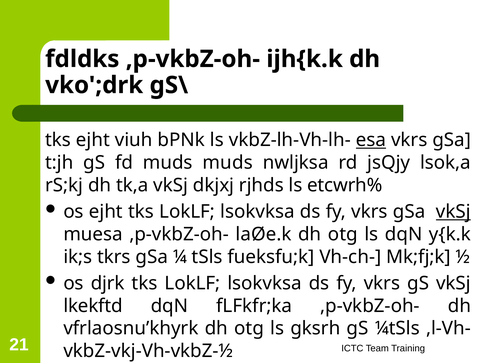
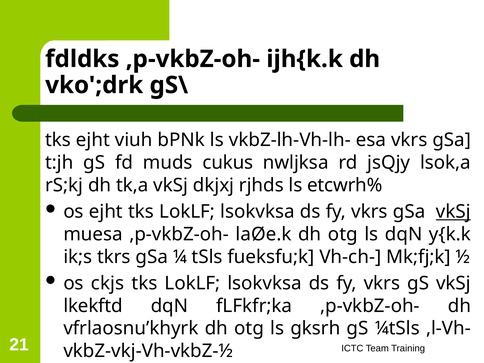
esa underline: present -> none
muds muds: muds -> cukus
djrk: djrk -> ckjs
